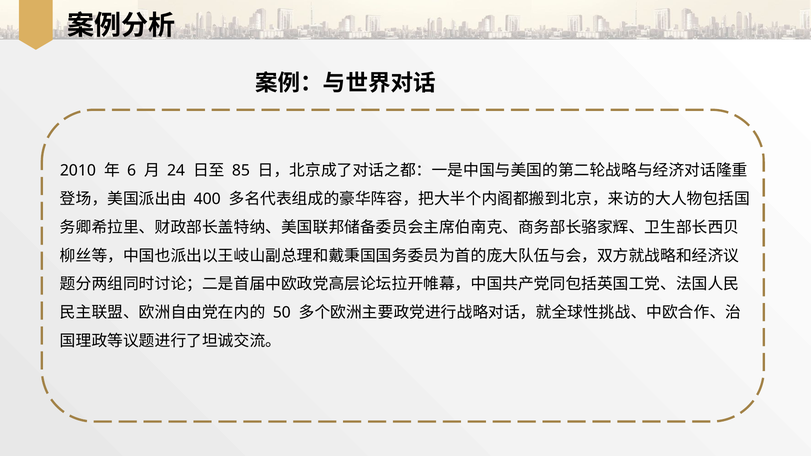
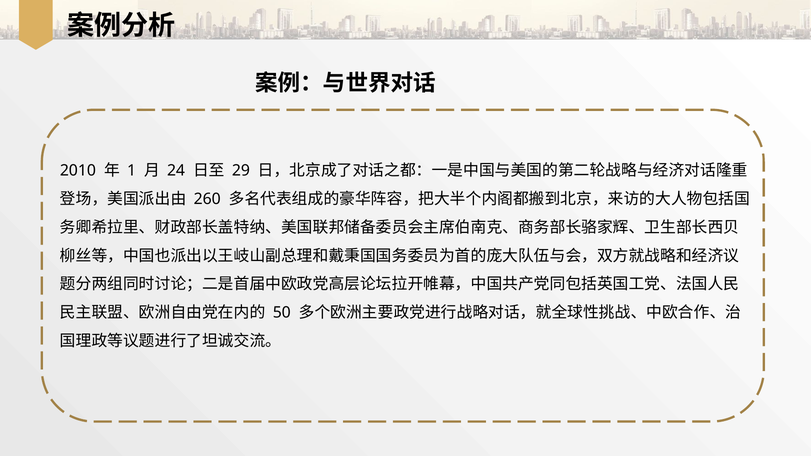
6: 6 -> 1
85: 85 -> 29
400: 400 -> 260
